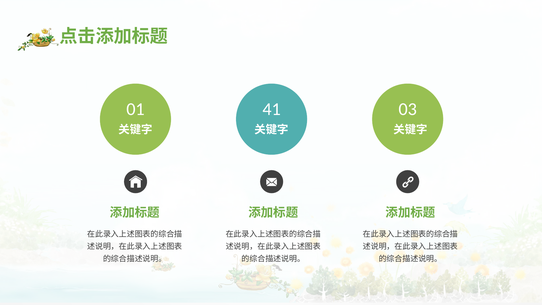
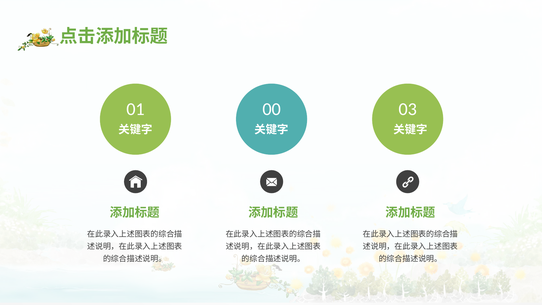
41: 41 -> 00
